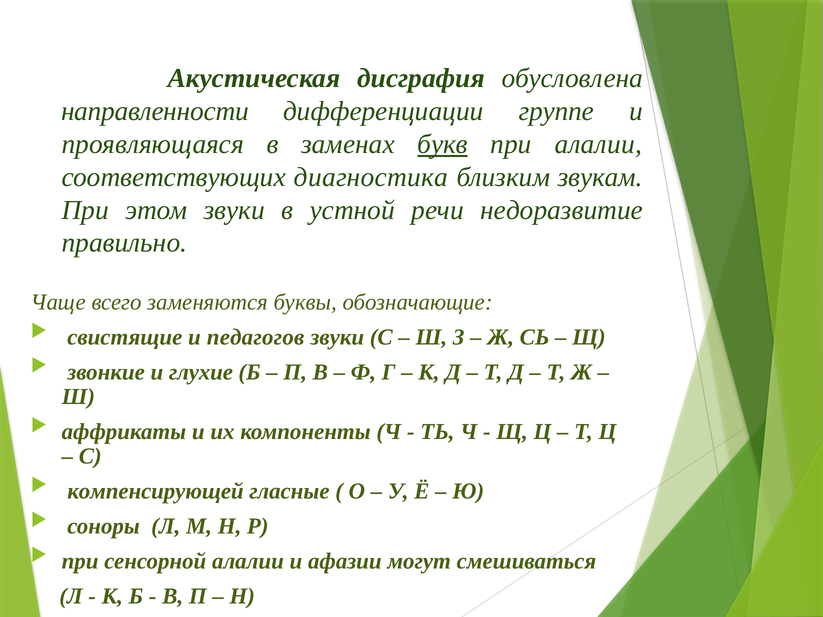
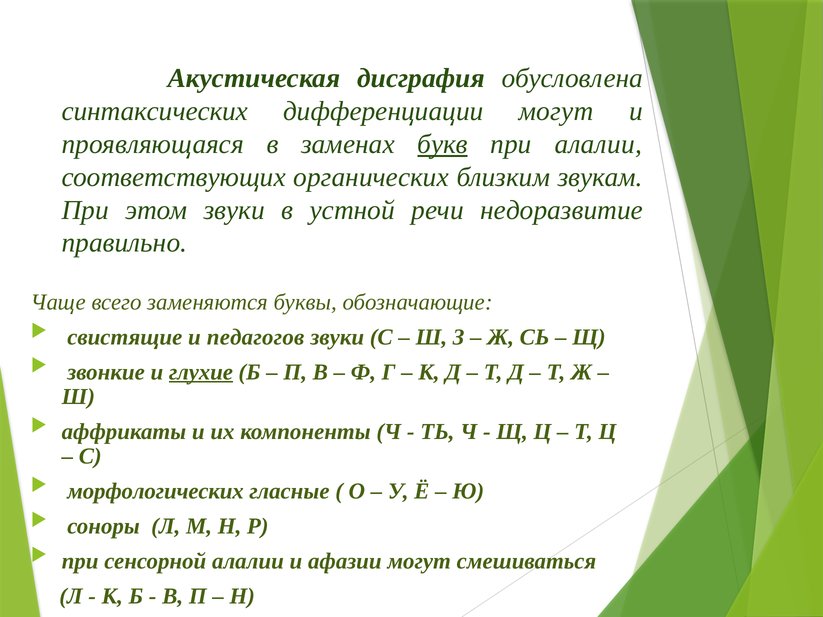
направленности: направленности -> синтаксических
дифференциации группе: группе -> могут
диагностика: диагностика -> органических
глухие underline: none -> present
компенсирующей: компенсирующей -> морфологических
